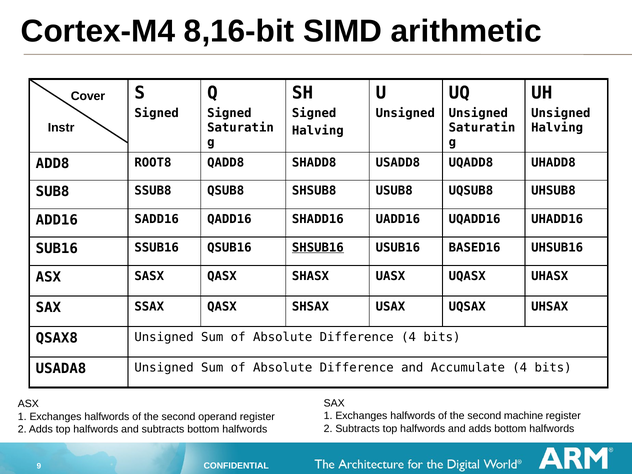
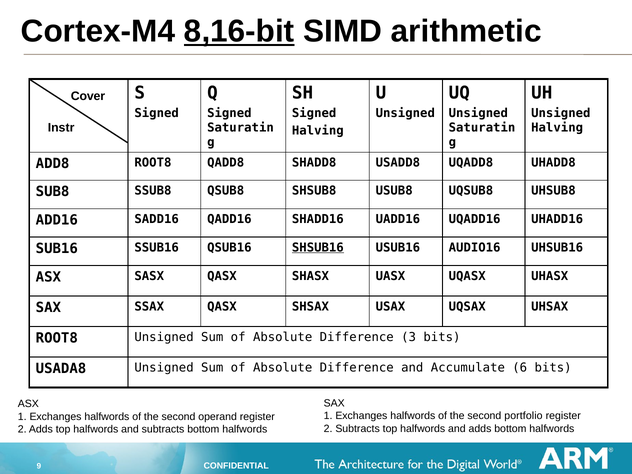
8,16-bit underline: none -> present
BASED16: BASED16 -> AUDIO16
QSAX8 at (57, 338): QSAX8 -> ROOT8
Difference 4: 4 -> 3
Accumulate 4: 4 -> 6
machine: machine -> portfolio
